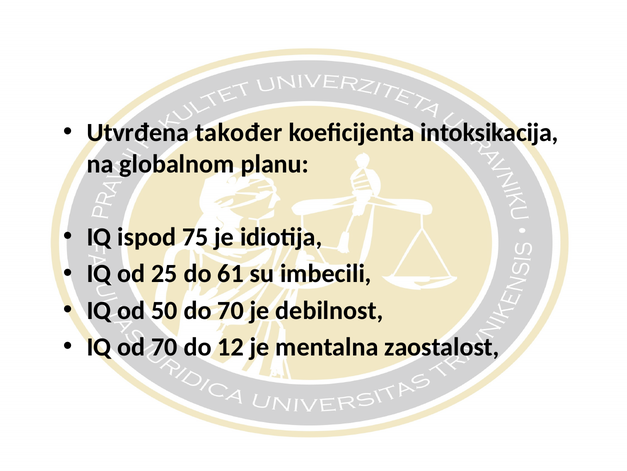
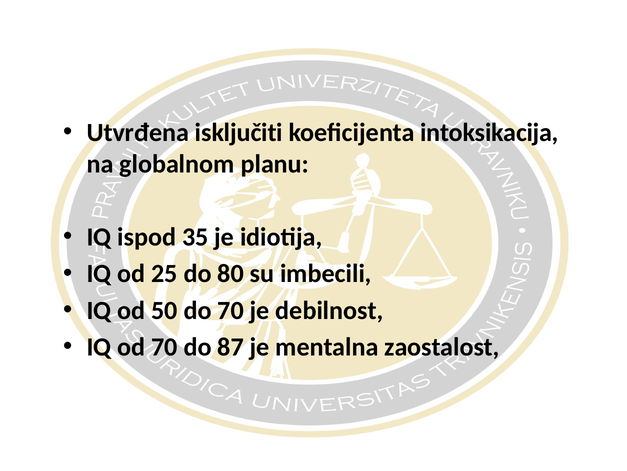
također: također -> isključiti
75: 75 -> 35
61: 61 -> 80
12: 12 -> 87
